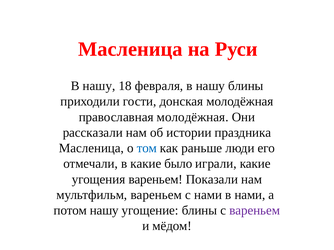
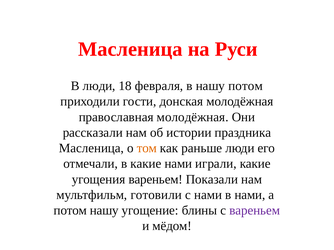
нашу at (99, 86): нашу -> люди
нашу блины: блины -> потом
том colour: blue -> orange
какие было: было -> нами
мультфильм вареньем: вареньем -> готовили
